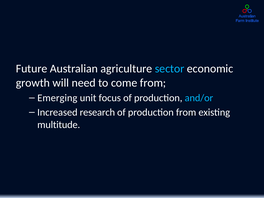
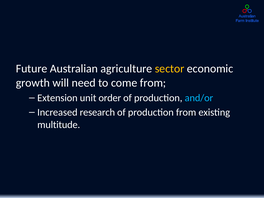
sector colour: light blue -> yellow
Emerging: Emerging -> Extension
focus: focus -> order
